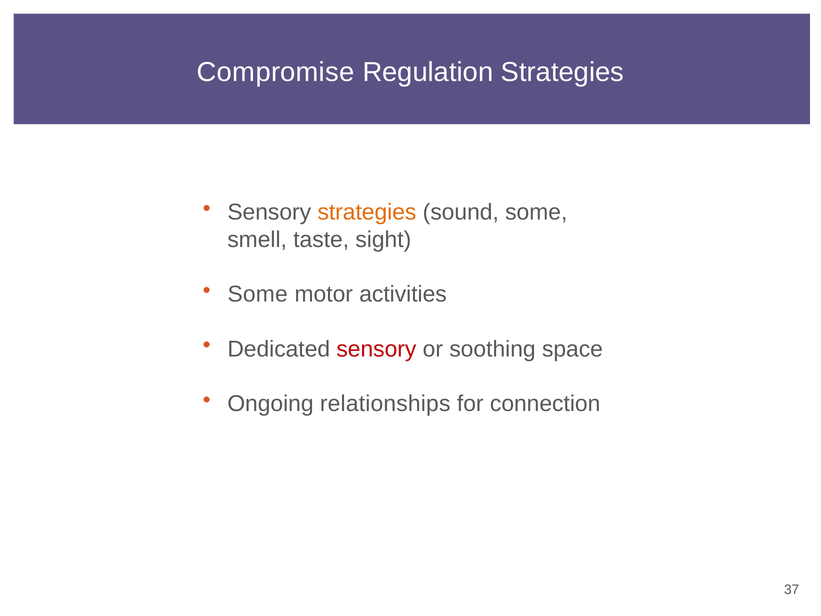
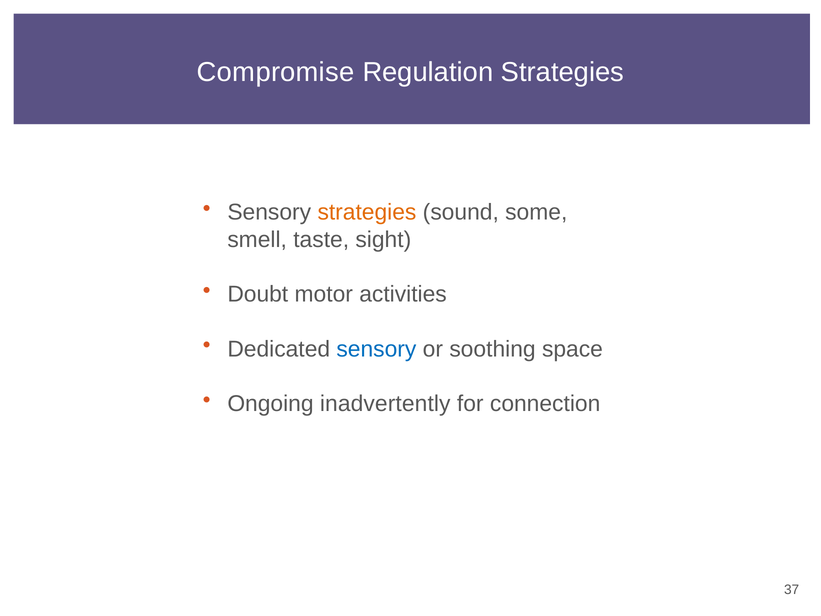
Some at (258, 294): Some -> Doubt
sensory at (376, 349) colour: red -> blue
relationships: relationships -> inadvertently
